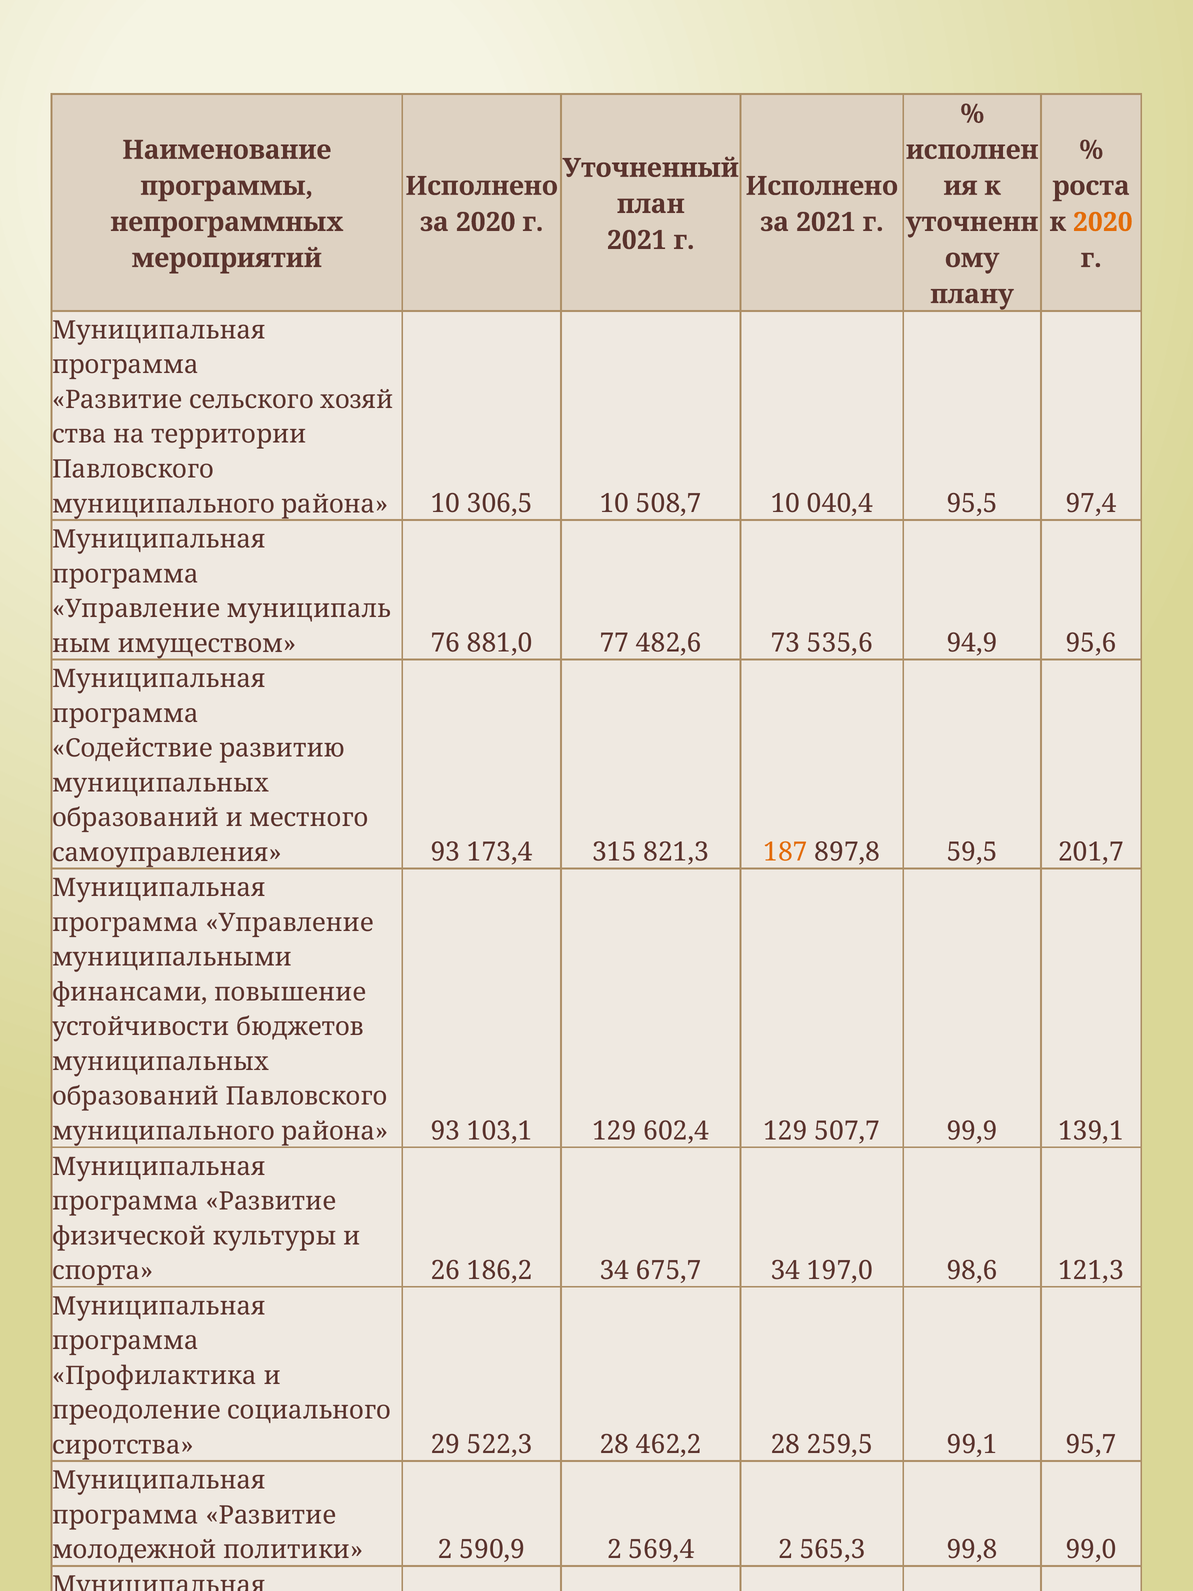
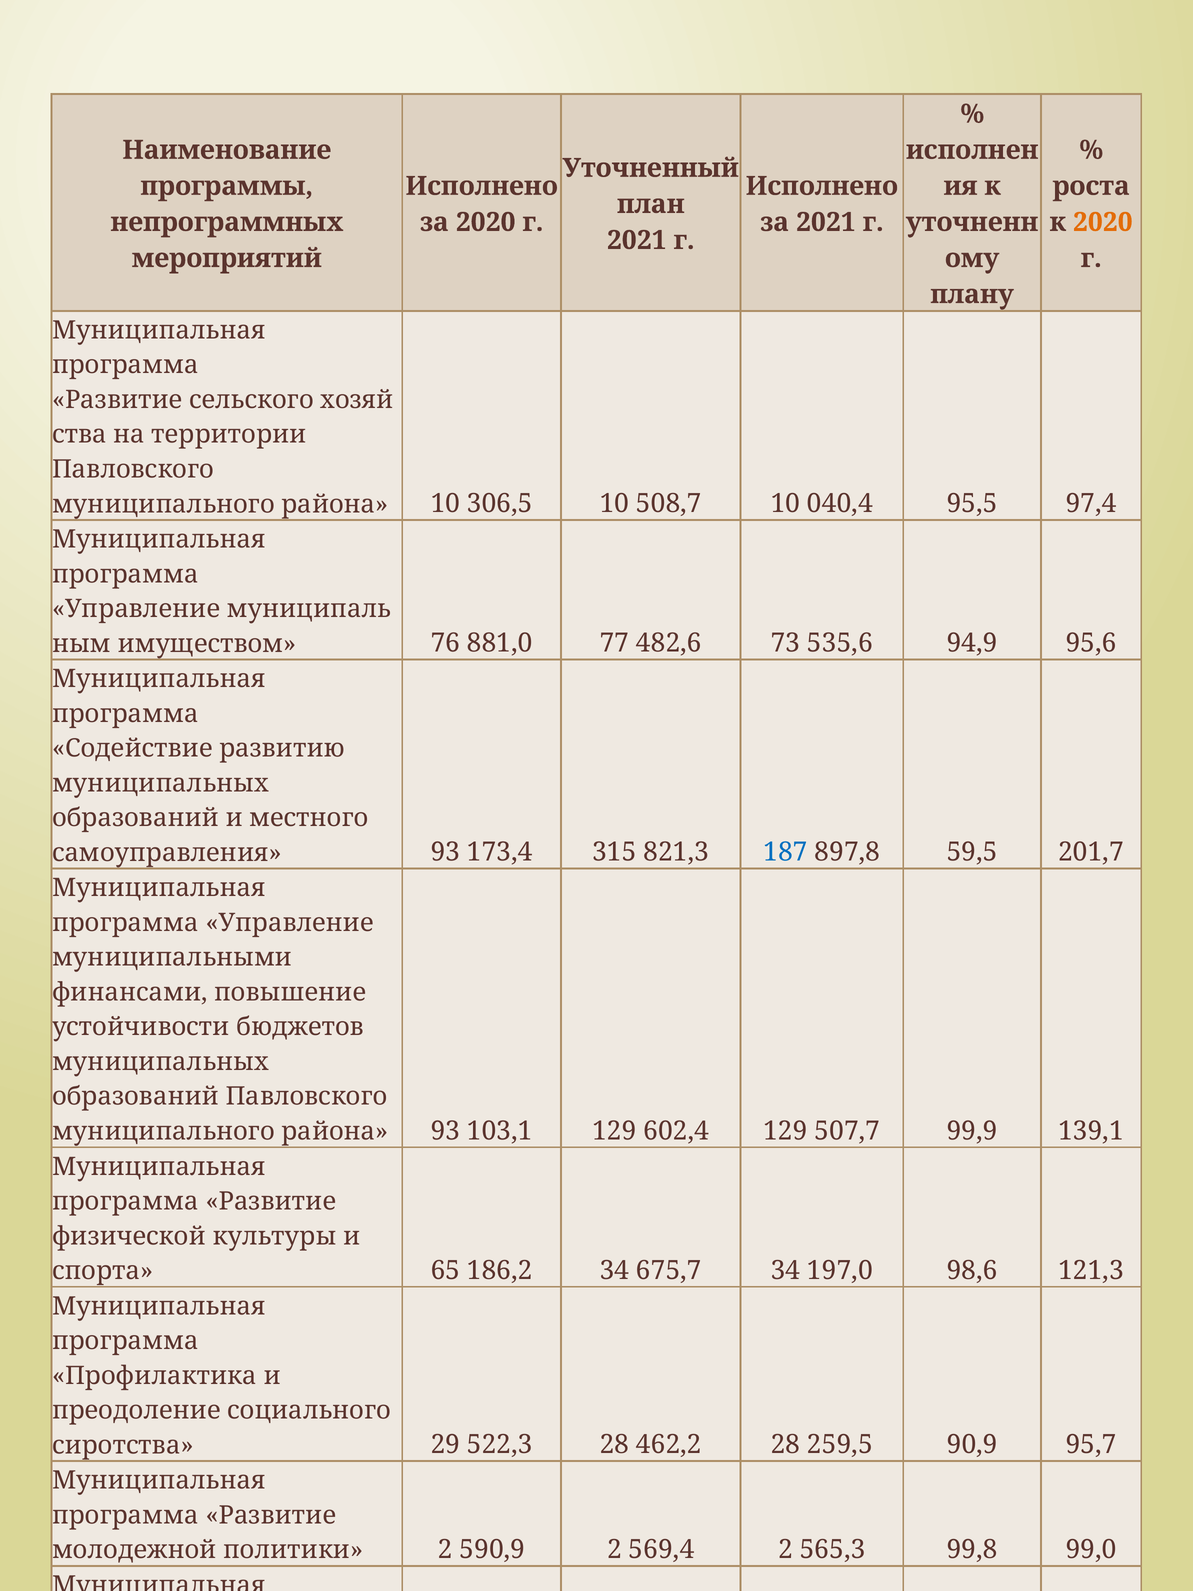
187 colour: orange -> blue
26: 26 -> 65
99,1: 99,1 -> 90,9
